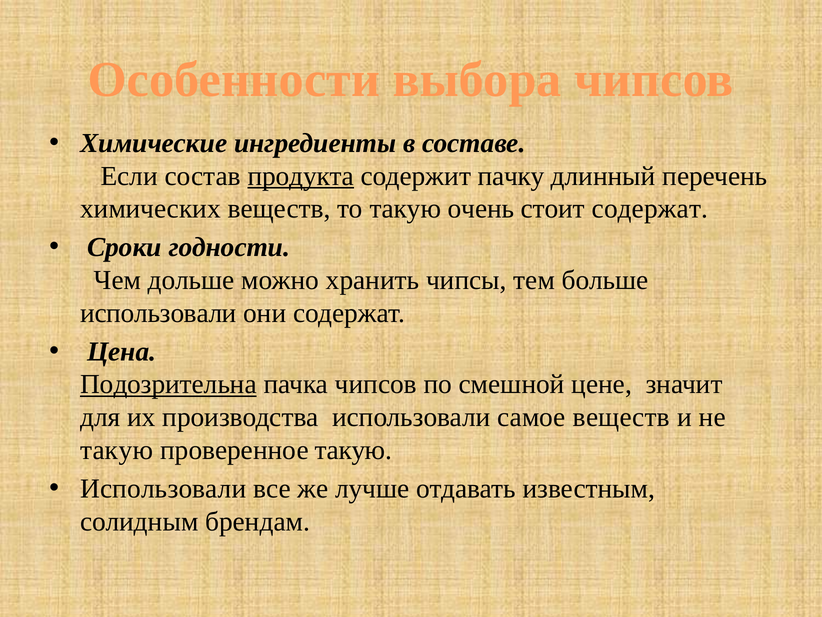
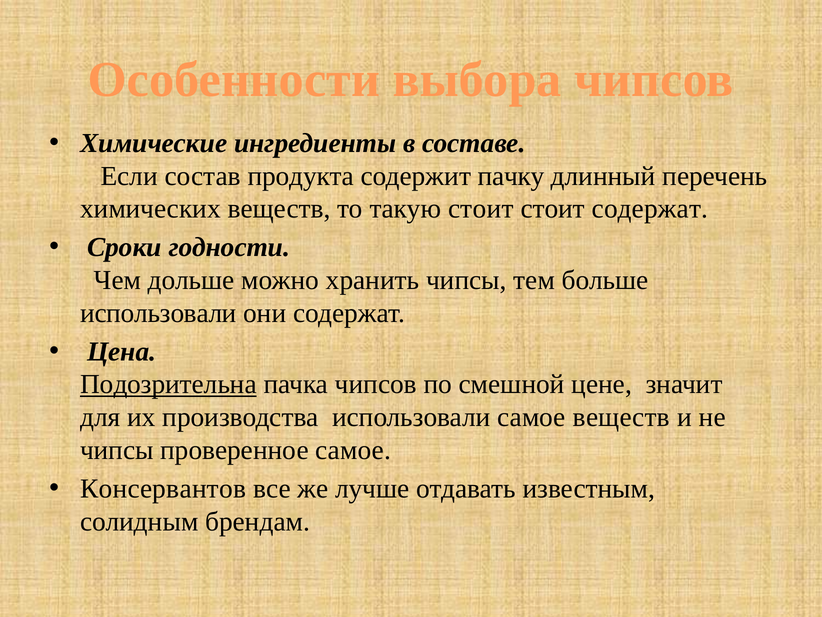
продукта underline: present -> none
такую очень: очень -> стоит
такую at (117, 450): такую -> чипсы
проверенное такую: такую -> самое
Использовали at (163, 488): Использовали -> Консервантов
